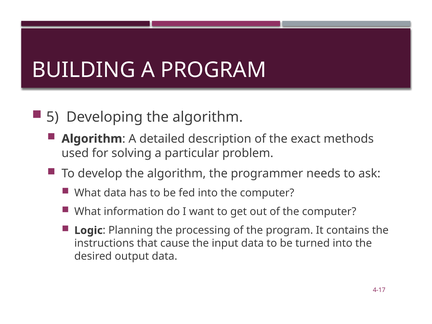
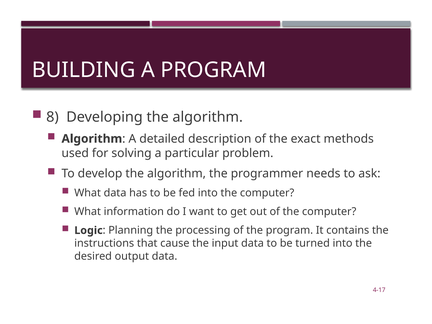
5: 5 -> 8
